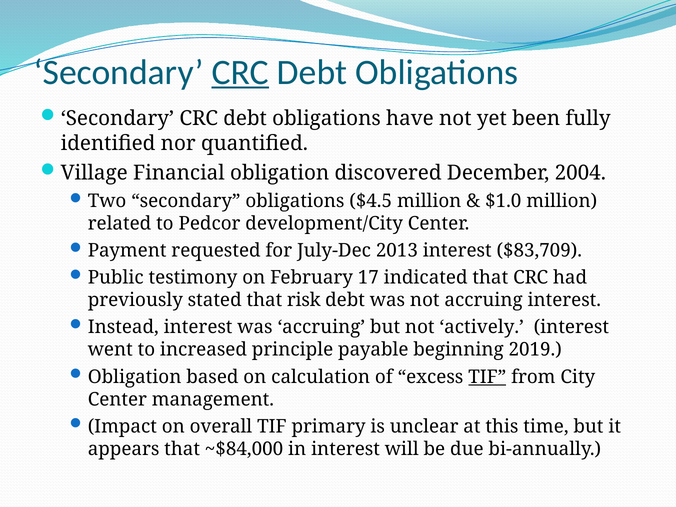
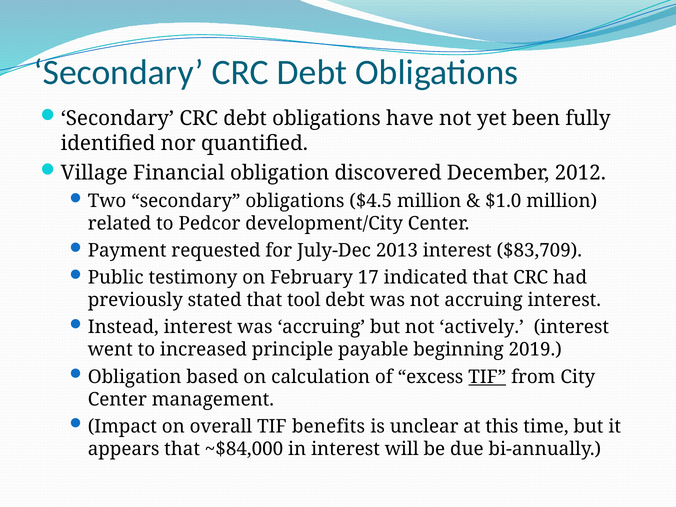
CRC at (240, 72) underline: present -> none
2004: 2004 -> 2012
risk: risk -> tool
primary: primary -> benefits
